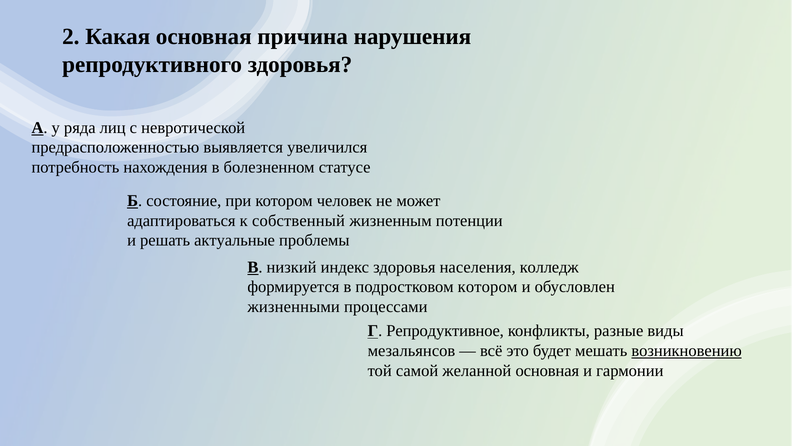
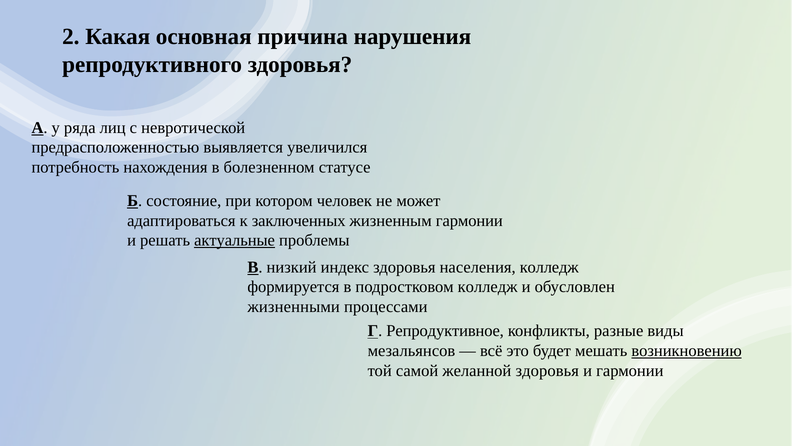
собственный: собственный -> заключенных
жизненным потенции: потенции -> гармонии
актуальные underline: none -> present
подростковом котором: котором -> колледж
желанной основная: основная -> здоровья
